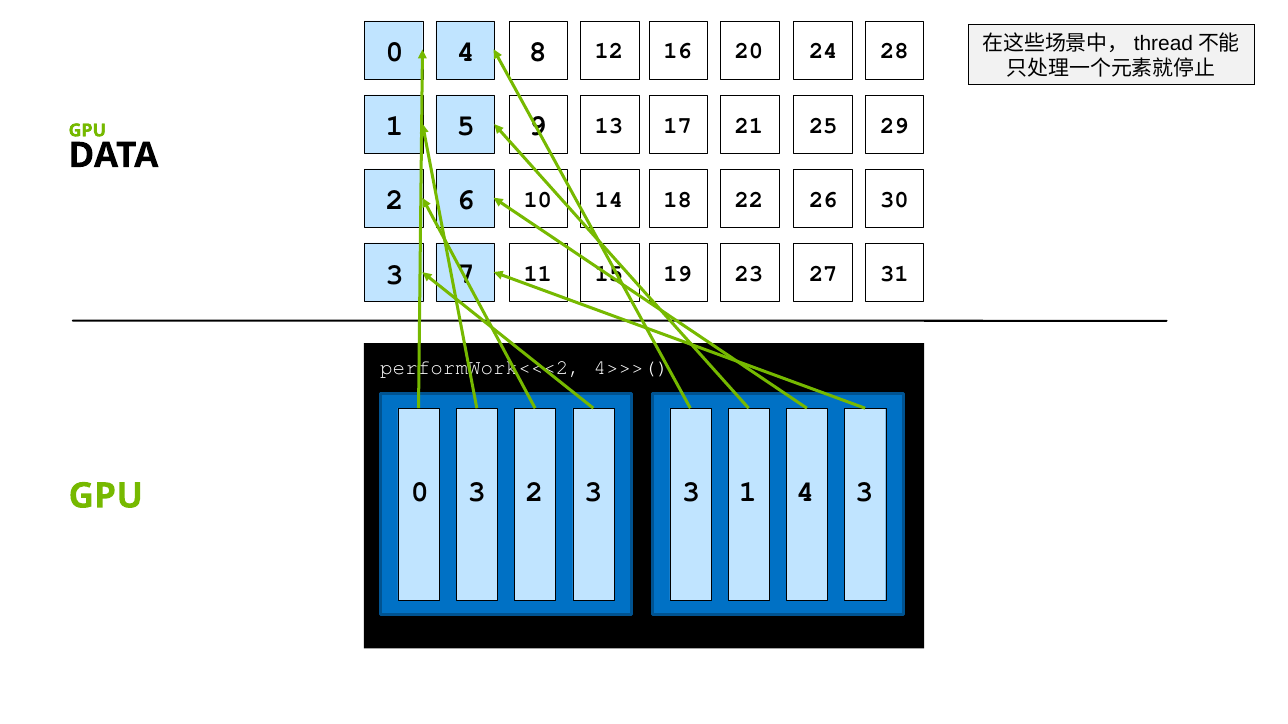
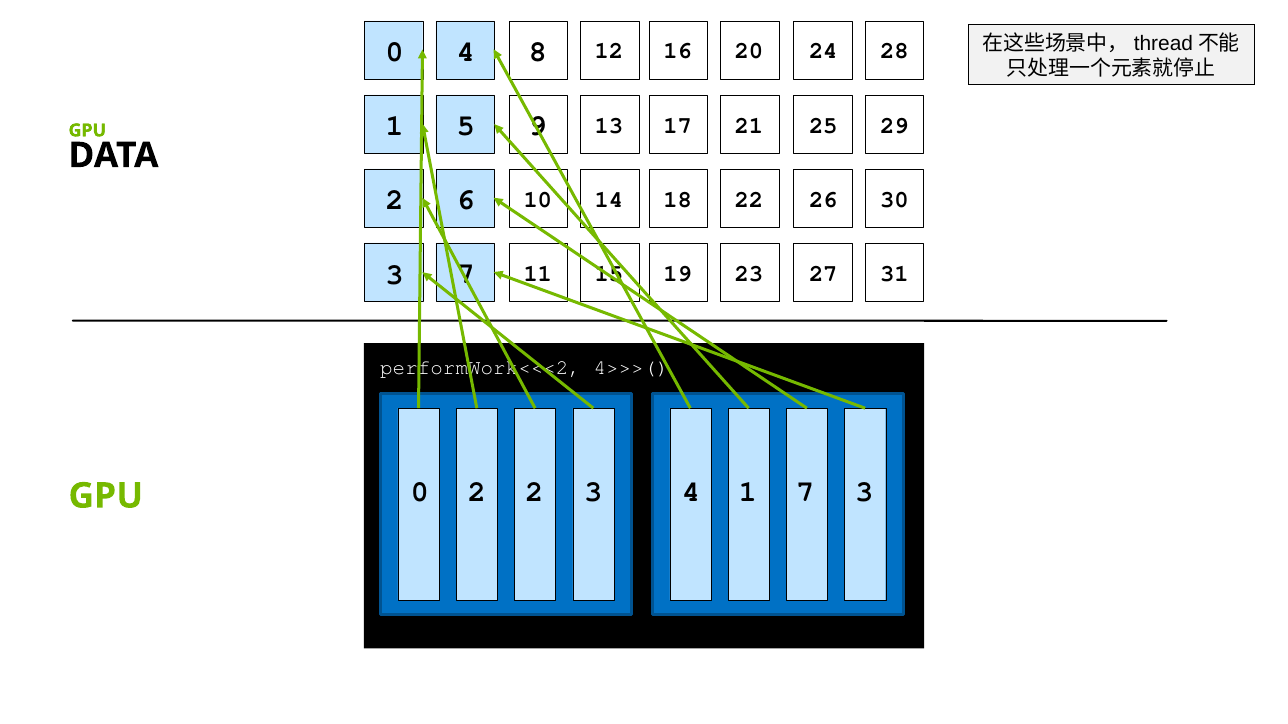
0 3: 3 -> 2
3 at (691, 492): 3 -> 4
1 4: 4 -> 7
